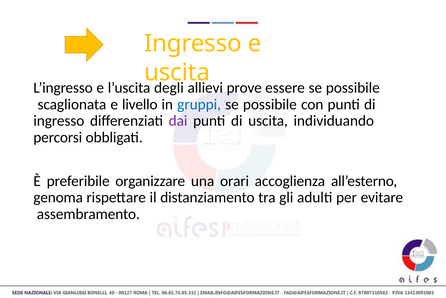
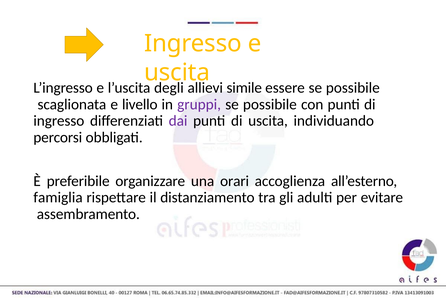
prove: prove -> simile
gruppi colour: blue -> purple
genoma: genoma -> famiglia
